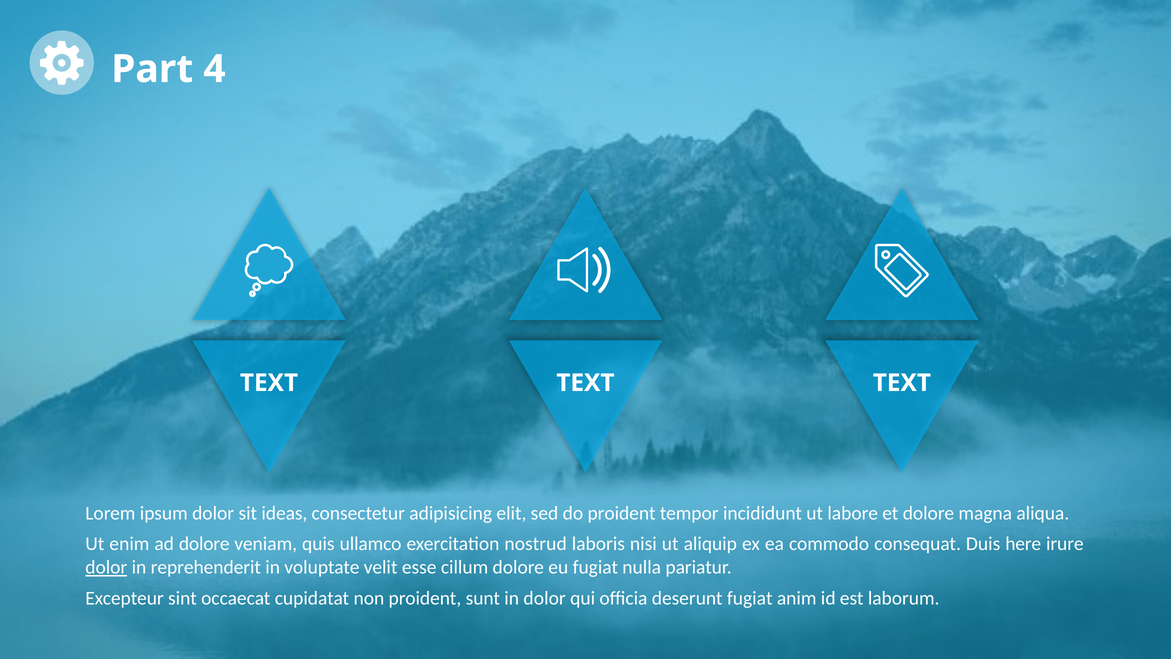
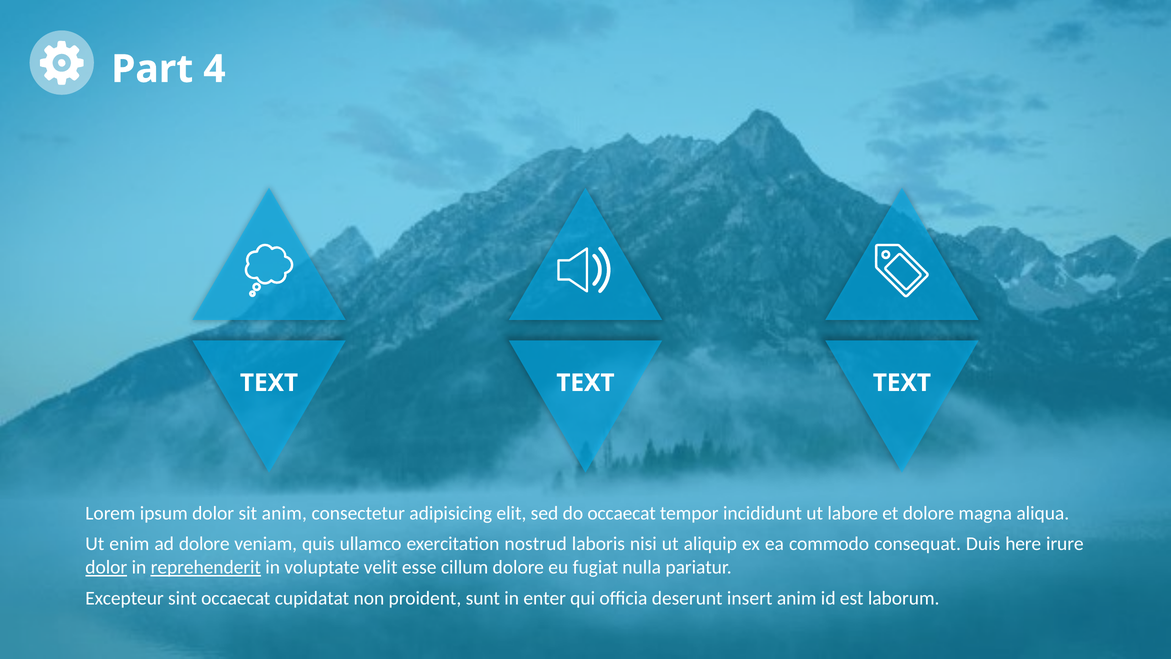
sit ideas: ideas -> anim
do proident: proident -> occaecat
reprehenderit underline: none -> present
in dolor: dolor -> enter
deserunt fugiat: fugiat -> insert
